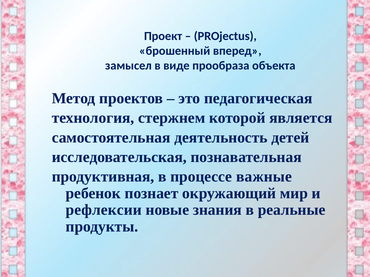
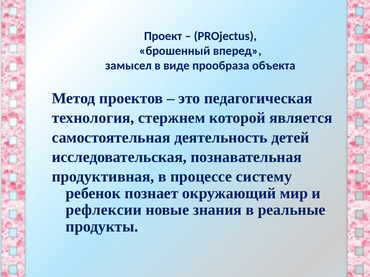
важные: важные -> систему
